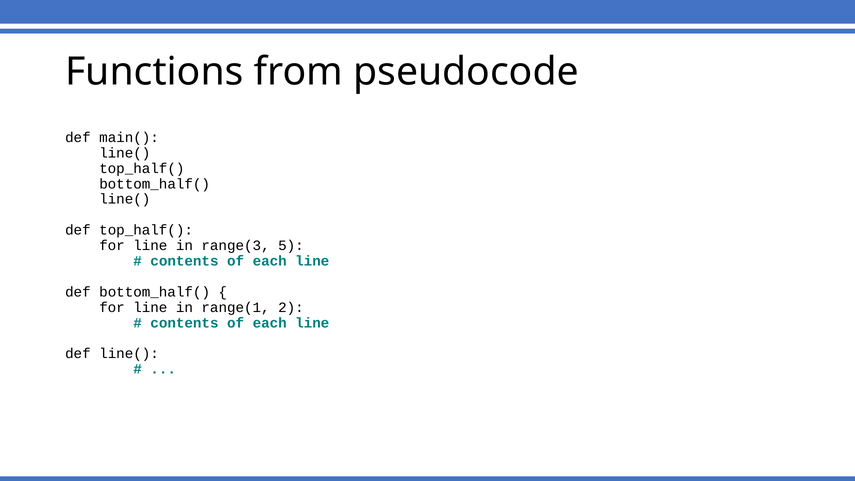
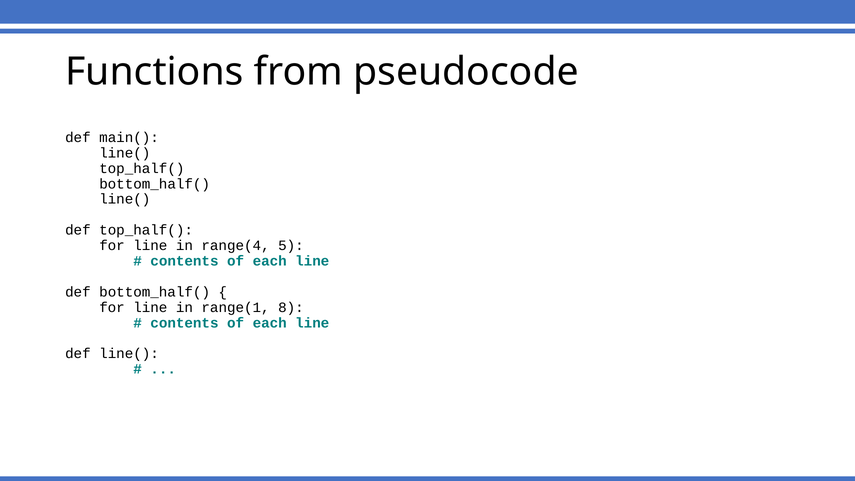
range(3: range(3 -> range(4
2: 2 -> 8
